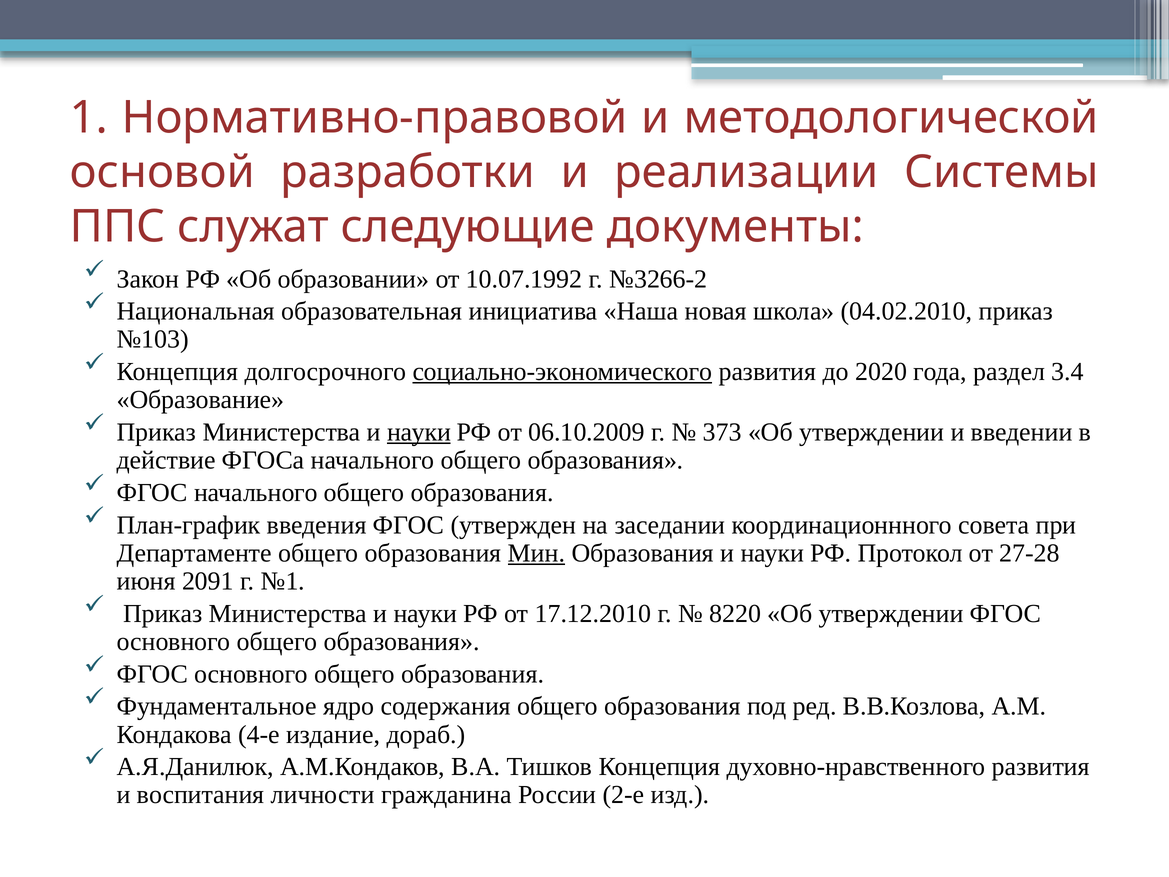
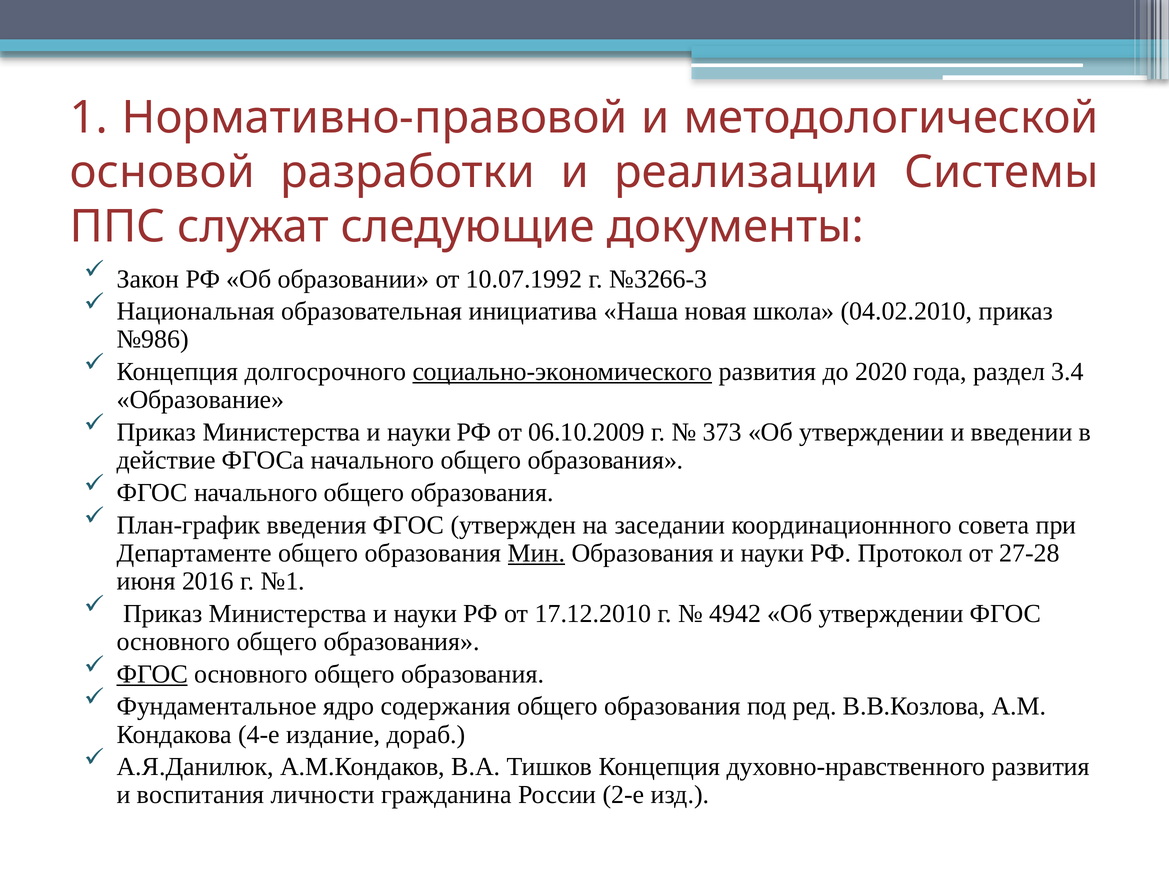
№3266-2: №3266-2 -> №3266-3
№103: №103 -> №986
науки at (419, 432) underline: present -> none
2091: 2091 -> 2016
8220: 8220 -> 4942
ФГОС at (152, 674) underline: none -> present
